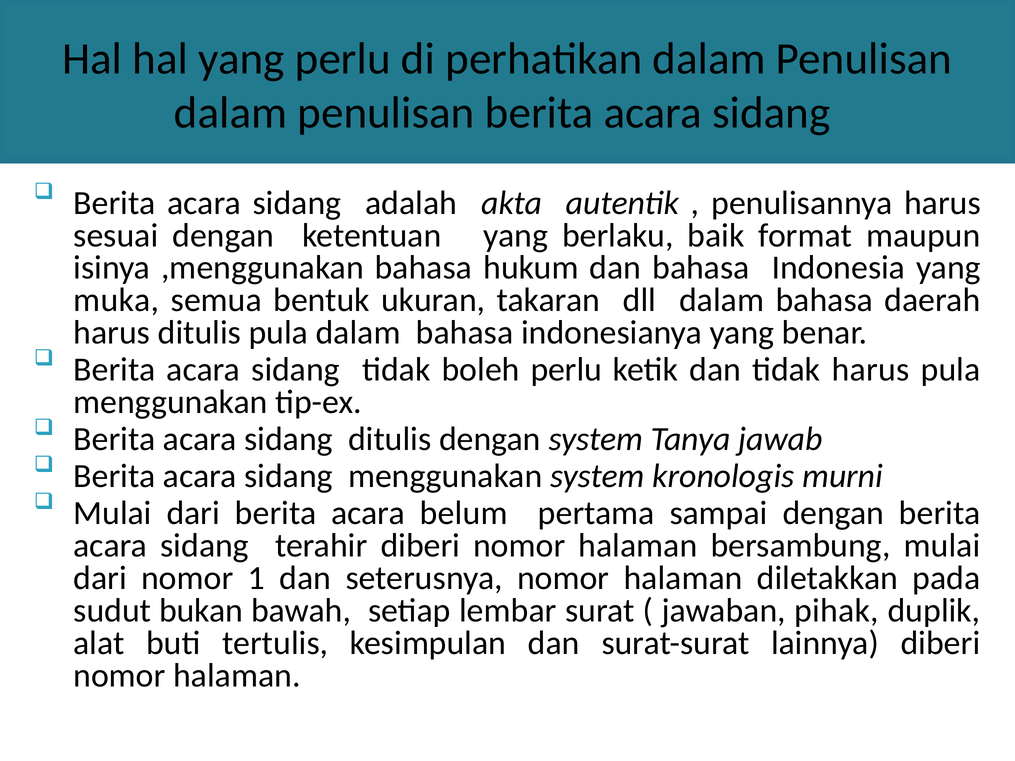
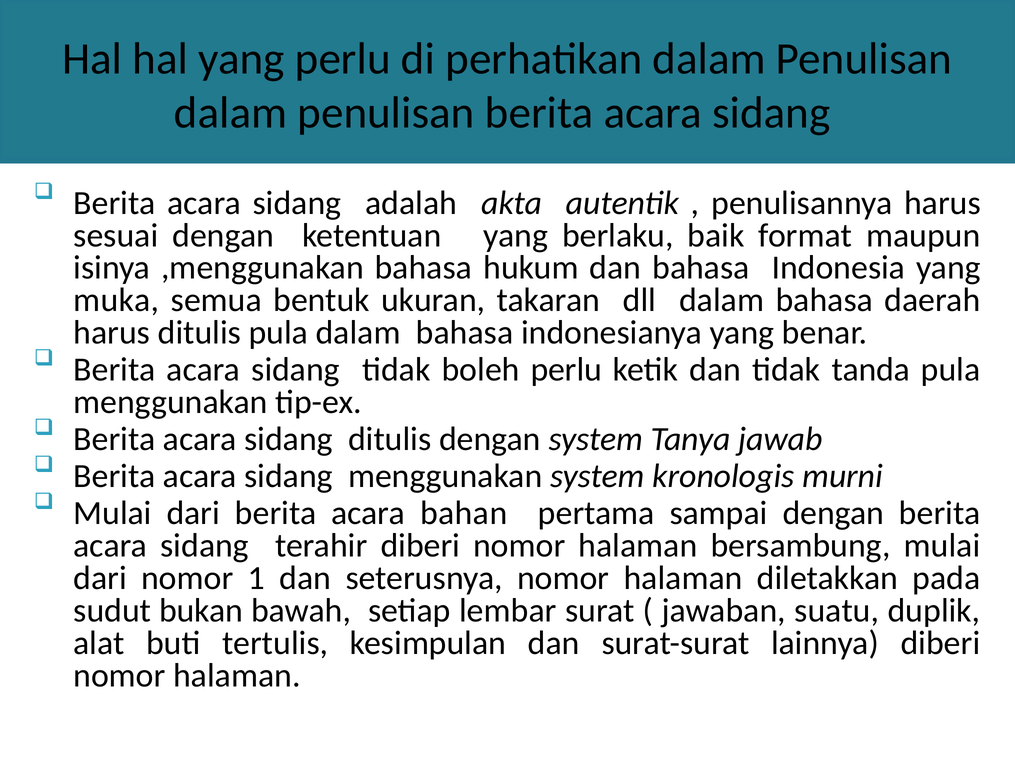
tidak harus: harus -> tanda
belum: belum -> bahan
pihak: pihak -> suatu
